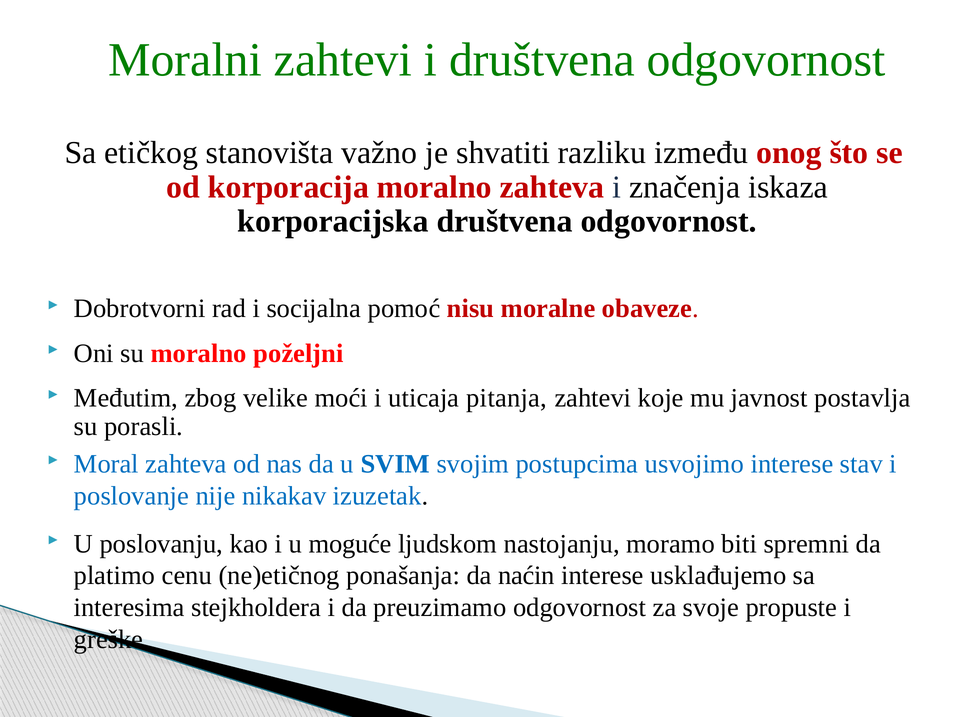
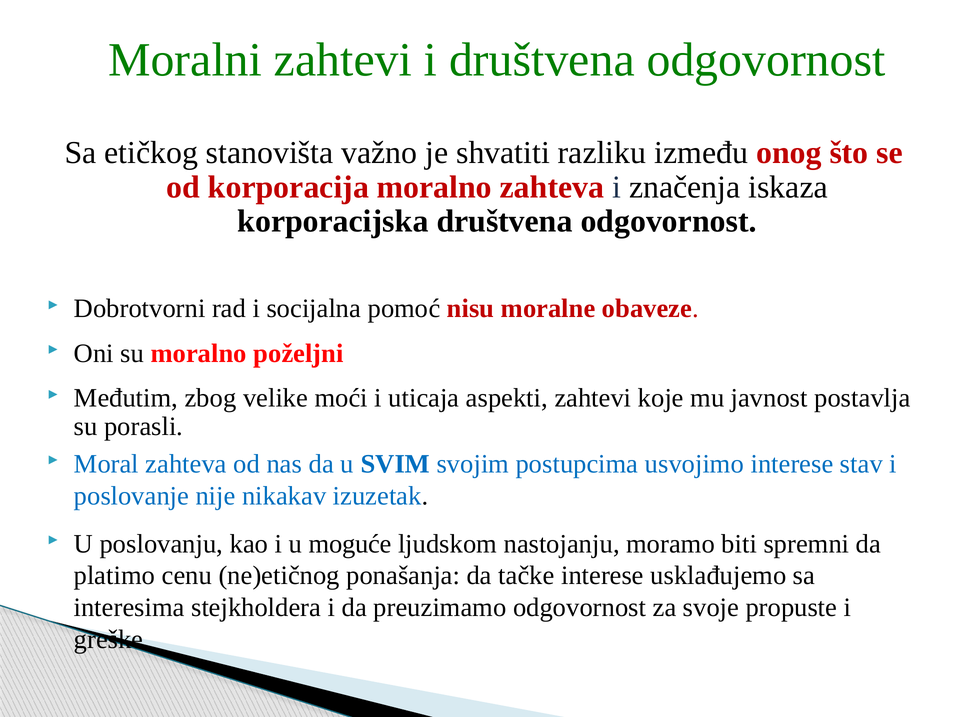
pitanja: pitanja -> aspekti
naćin: naćin -> tačke
